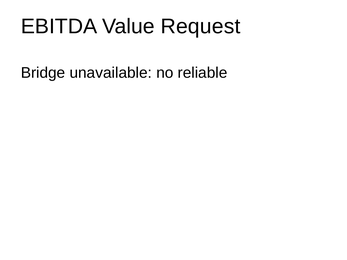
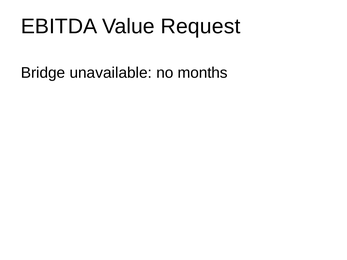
reliable: reliable -> months
